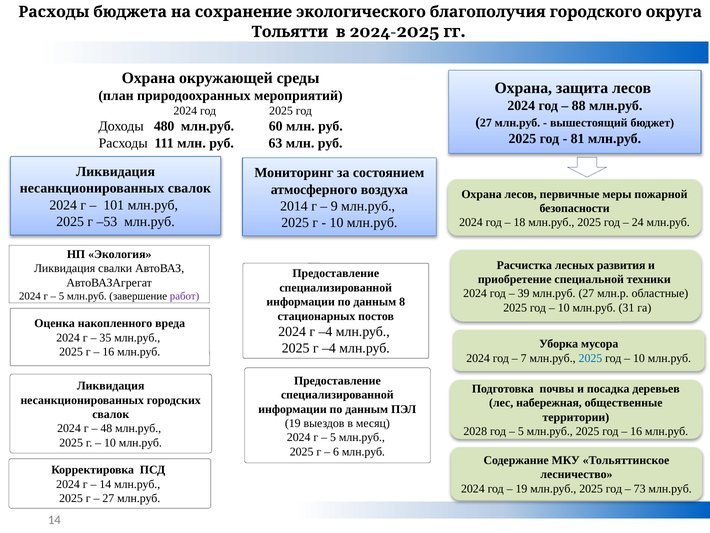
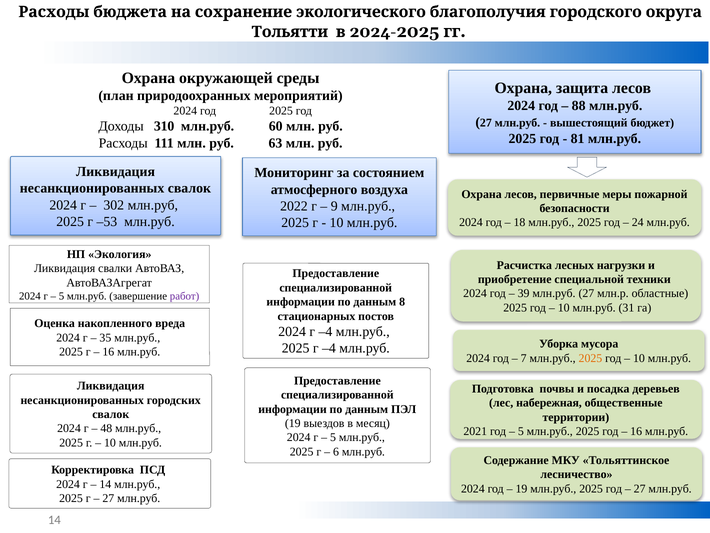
480: 480 -> 310
101: 101 -> 302
2014: 2014 -> 2022
развития: развития -> нагрузки
2025 at (590, 358) colour: blue -> orange
2028: 2028 -> 2021
73 at (640, 488): 73 -> 27
